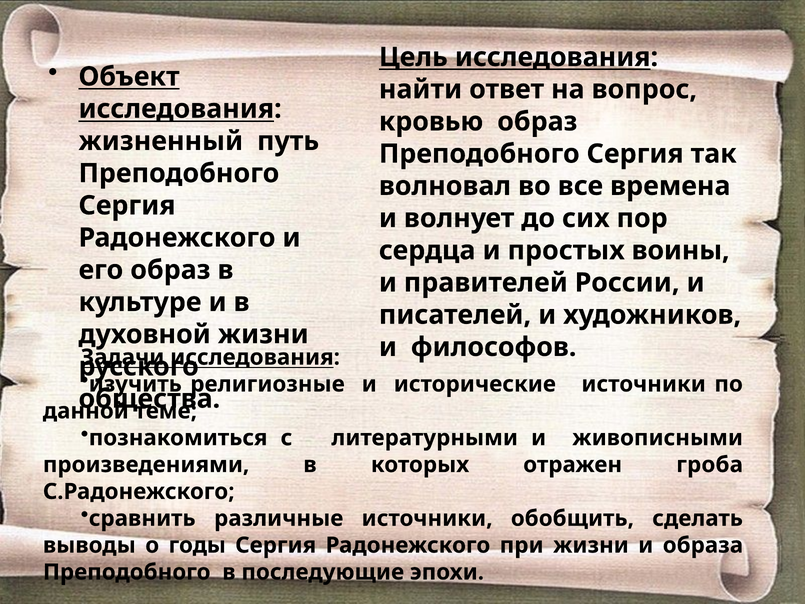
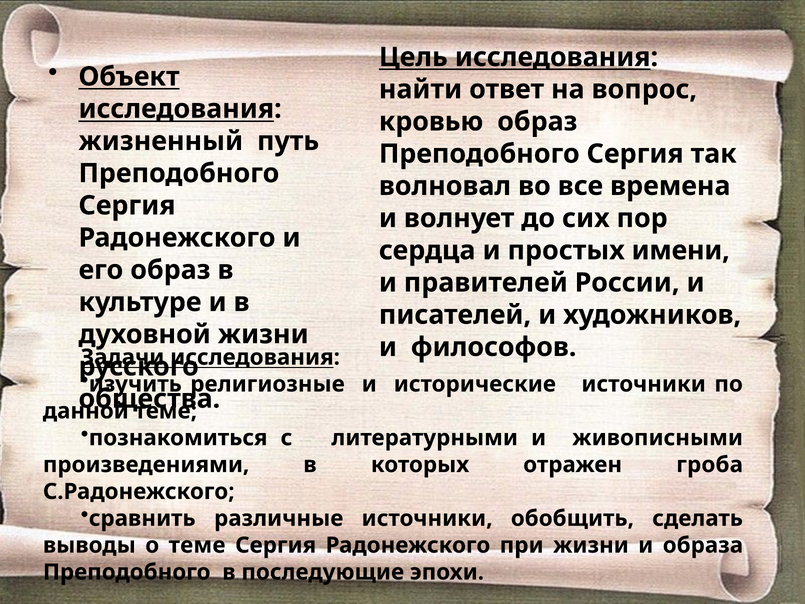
воины: воины -> имени
о годы: годы -> теме
